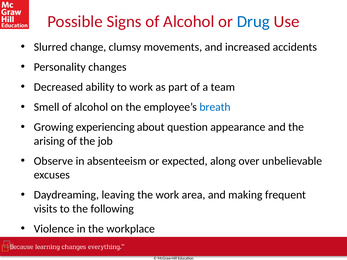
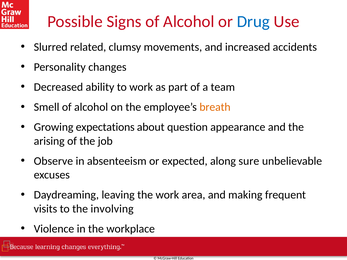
change: change -> related
breath colour: blue -> orange
experiencing: experiencing -> expectations
over: over -> sure
following: following -> involving
